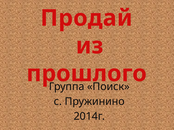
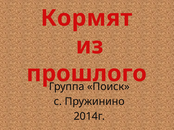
Продай: Продай -> Кормят
